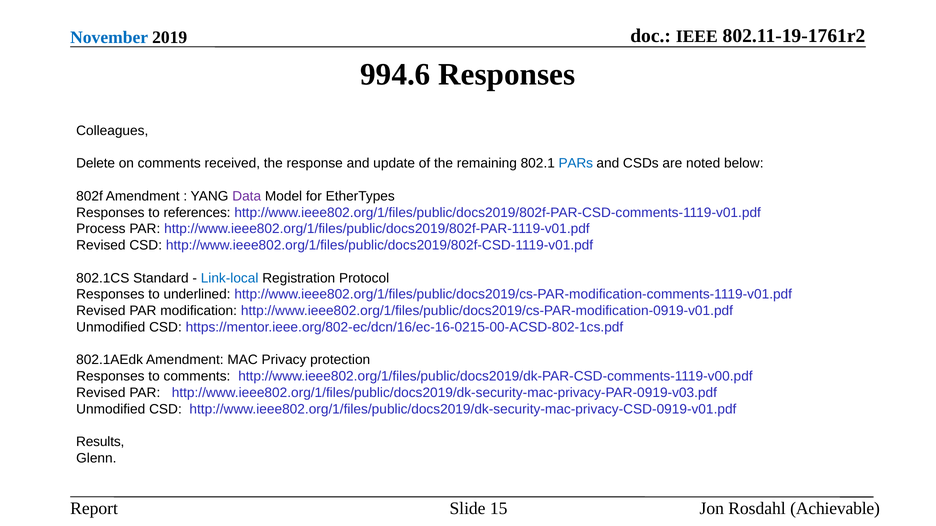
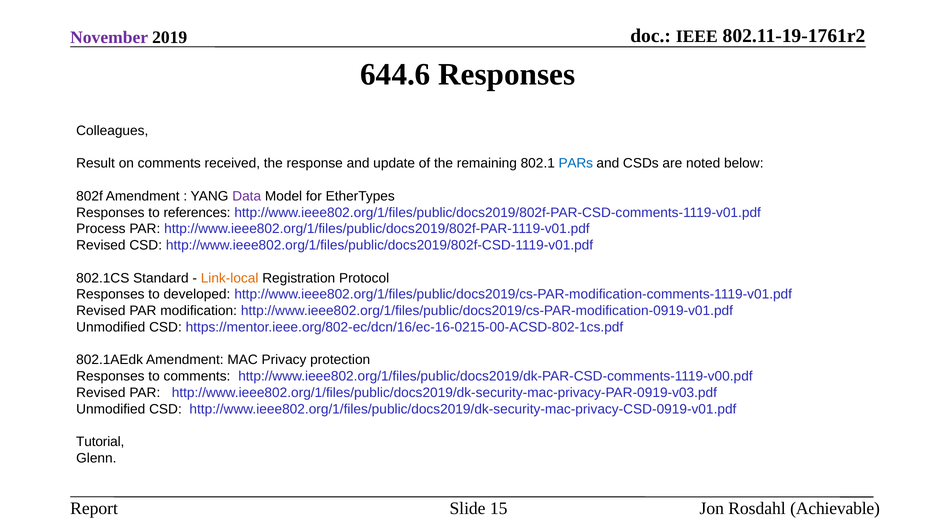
November colour: blue -> purple
994.6: 994.6 -> 644.6
Delete: Delete -> Result
Link-local colour: blue -> orange
underlined: underlined -> developed
Results: Results -> Tutorial
